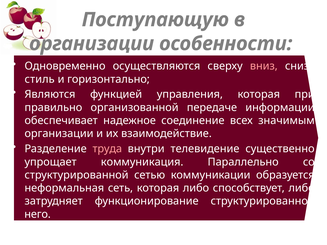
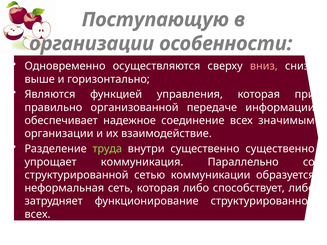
стиль: стиль -> выше
труда colour: pink -> light green
внутри телевидение: телевидение -> существенно
него at (38, 214): него -> всех
